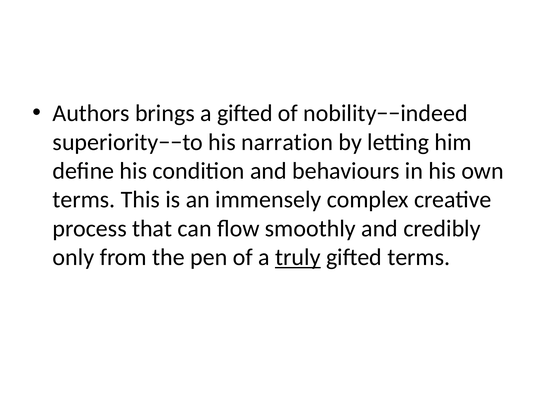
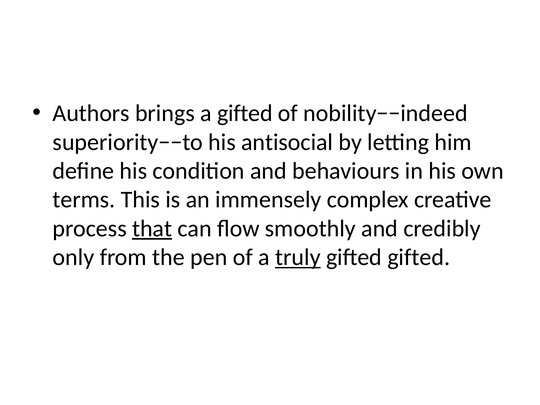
narration: narration -> antisocial
that underline: none -> present
gifted terms: terms -> gifted
